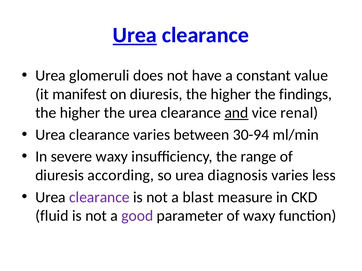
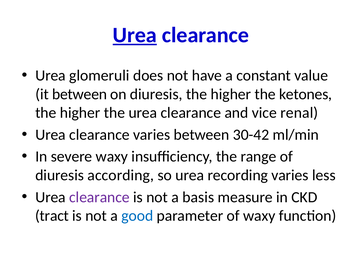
it manifest: manifest -> between
findings: findings -> ketones
and underline: present -> none
30-94: 30-94 -> 30-42
diagnosis: diagnosis -> recording
blast: blast -> basis
fluid: fluid -> tract
good colour: purple -> blue
